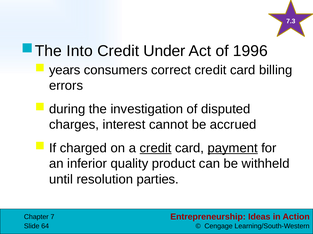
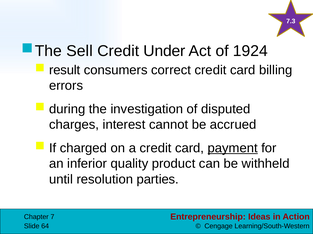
Into: Into -> Sell
1996: 1996 -> 1924
years: years -> result
credit at (156, 149) underline: present -> none
